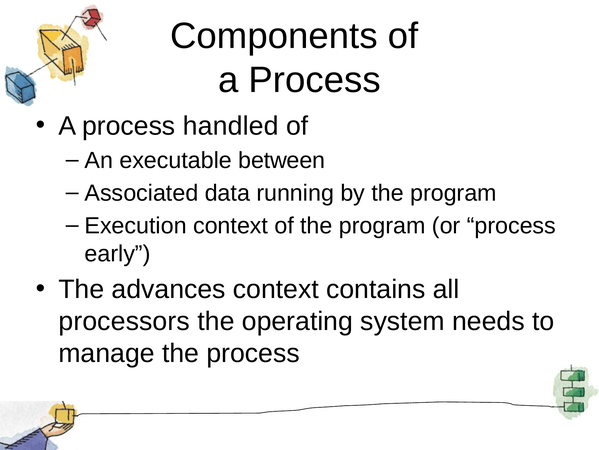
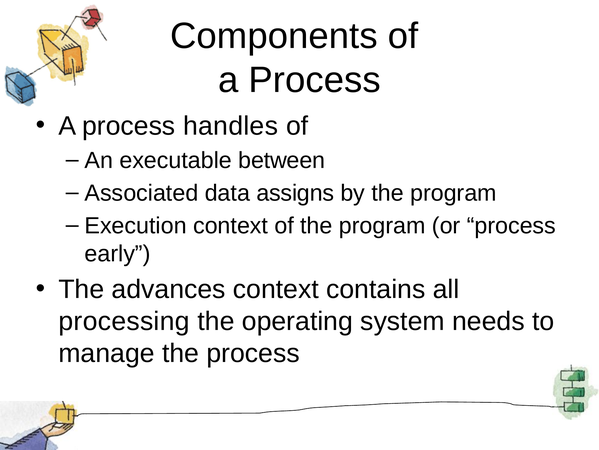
handled: handled -> handles
running: running -> assigns
processors: processors -> processing
